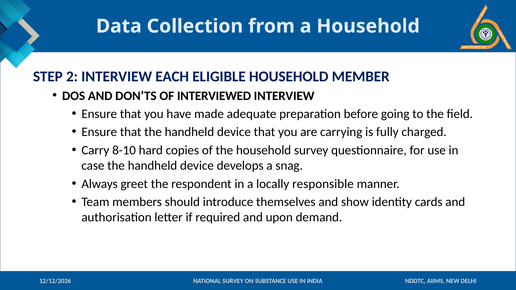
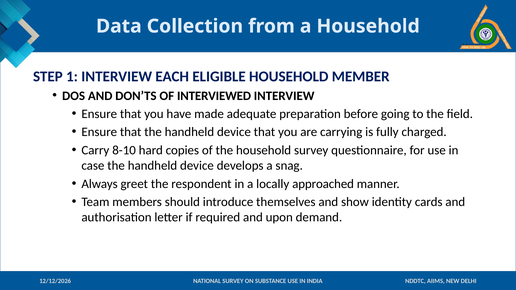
2: 2 -> 1
responsible: responsible -> approached
